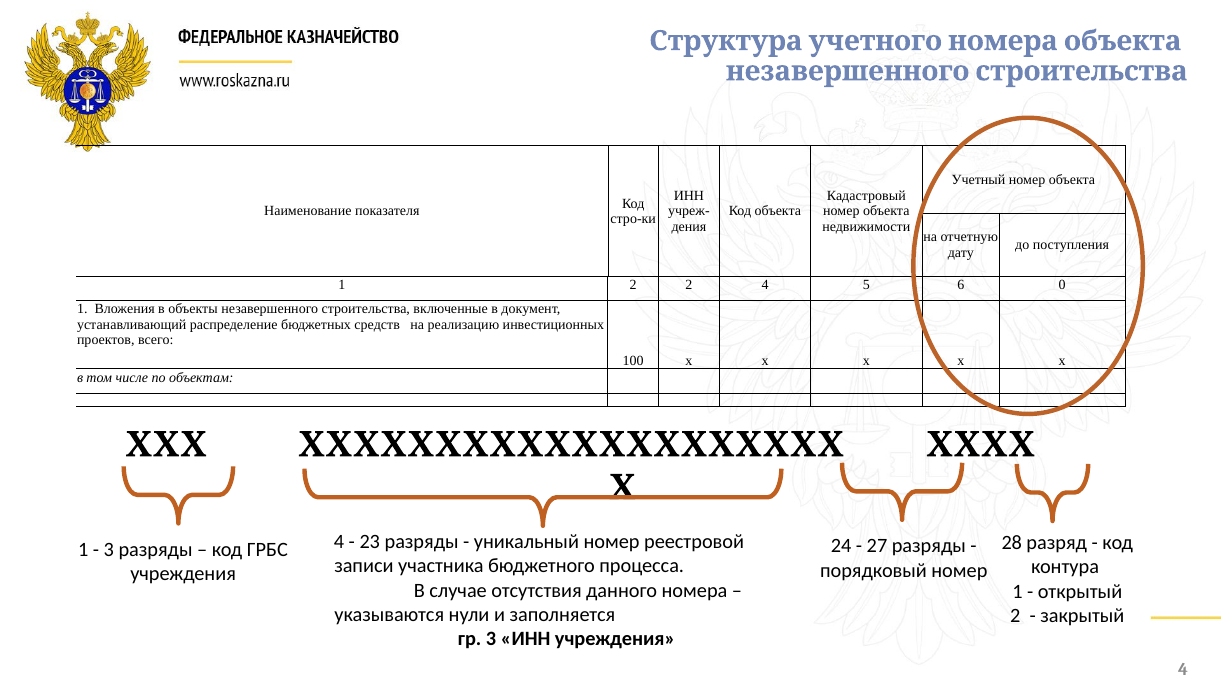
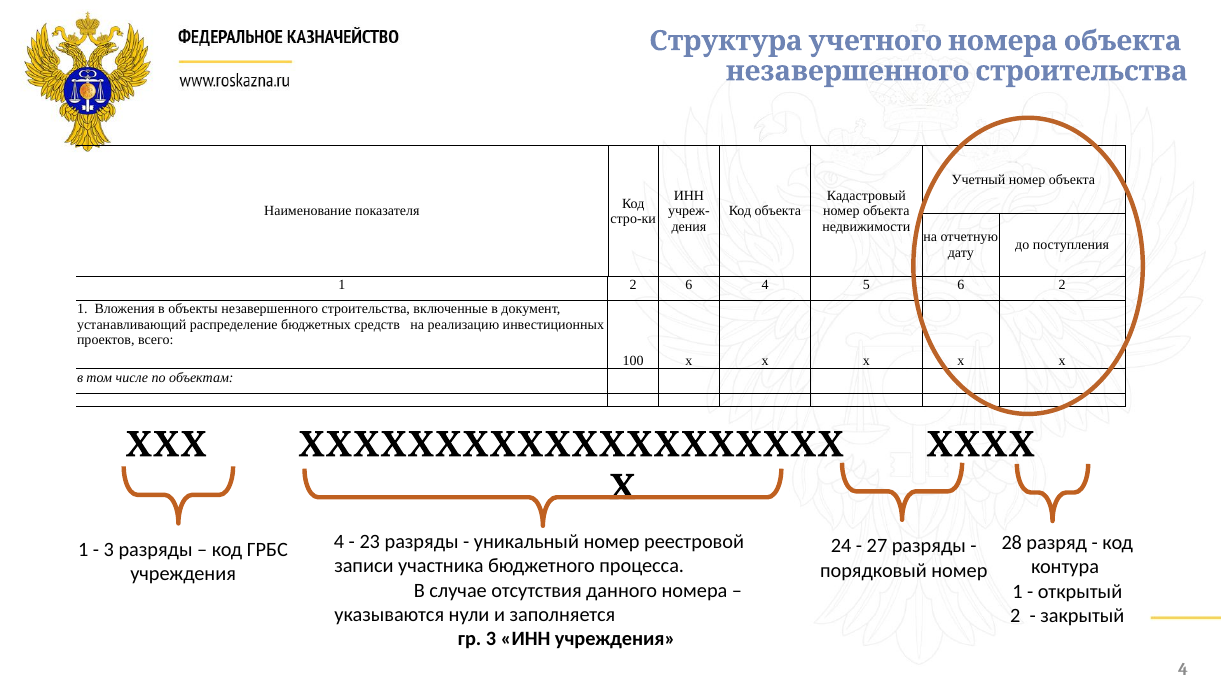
2 2: 2 -> 6
6 0: 0 -> 2
